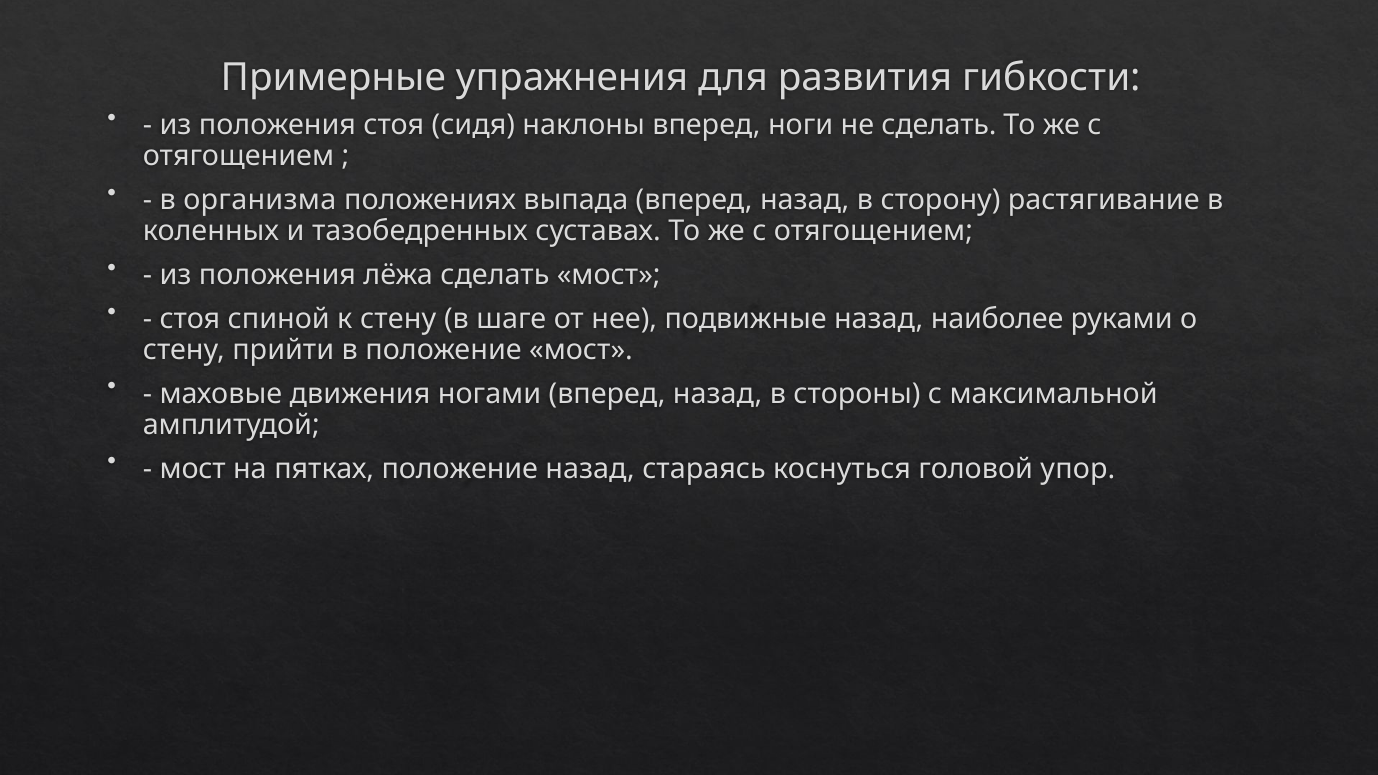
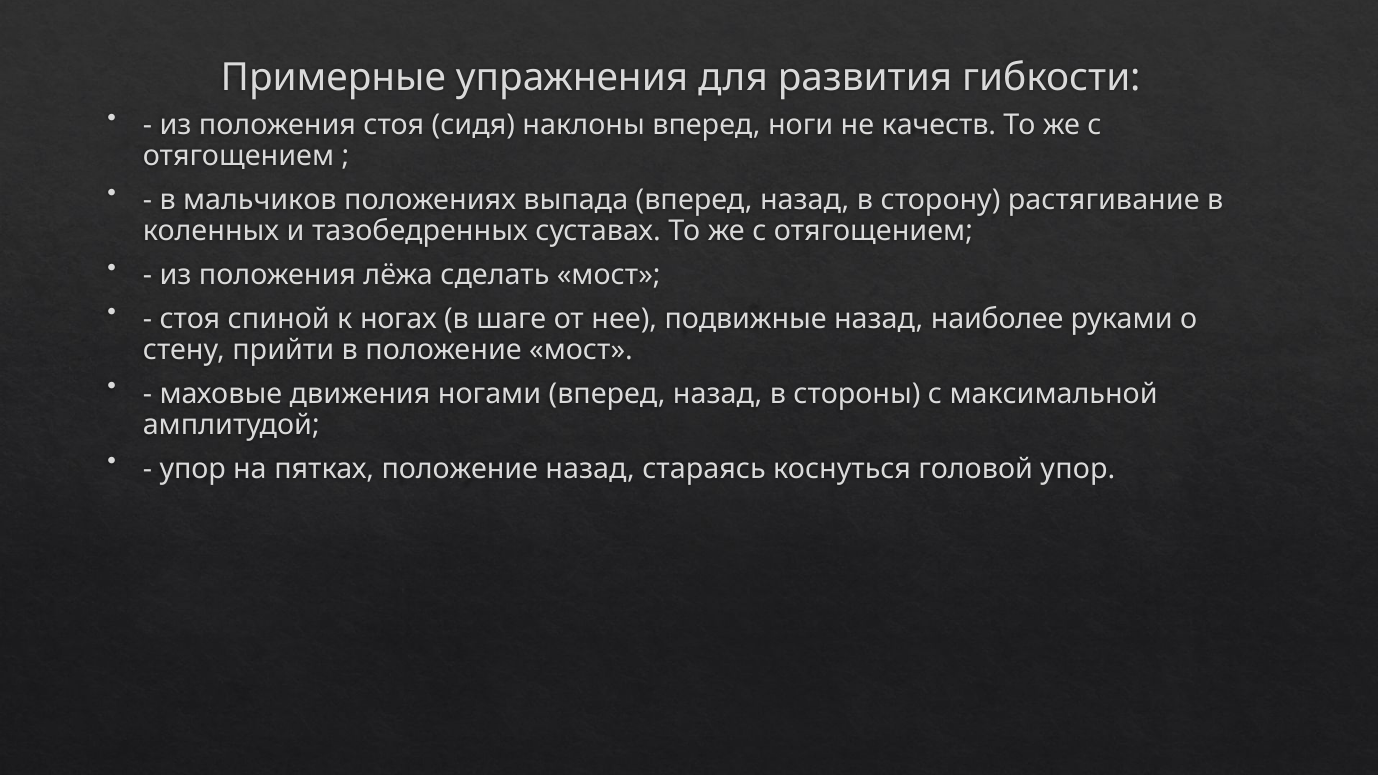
не сделать: сделать -> качеств
организма: организма -> мальчиков
к стену: стену -> ногах
мост at (193, 469): мост -> упор
